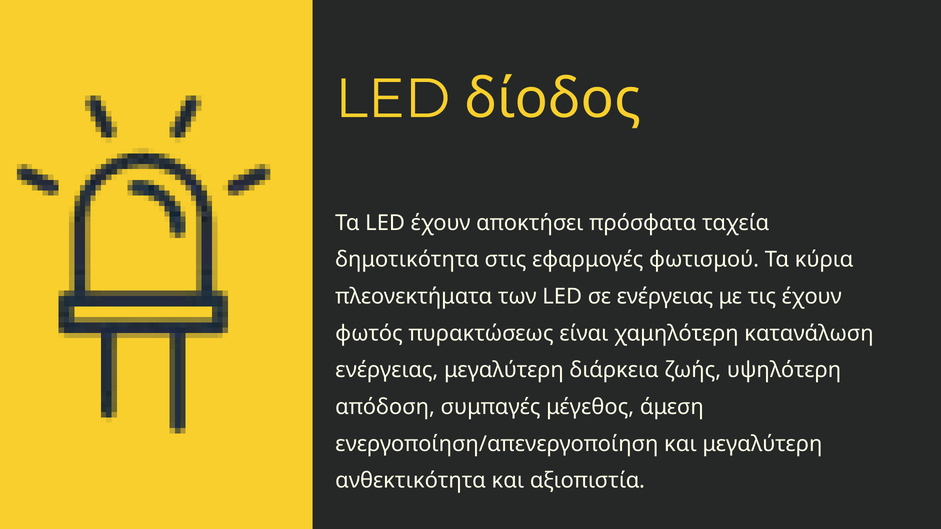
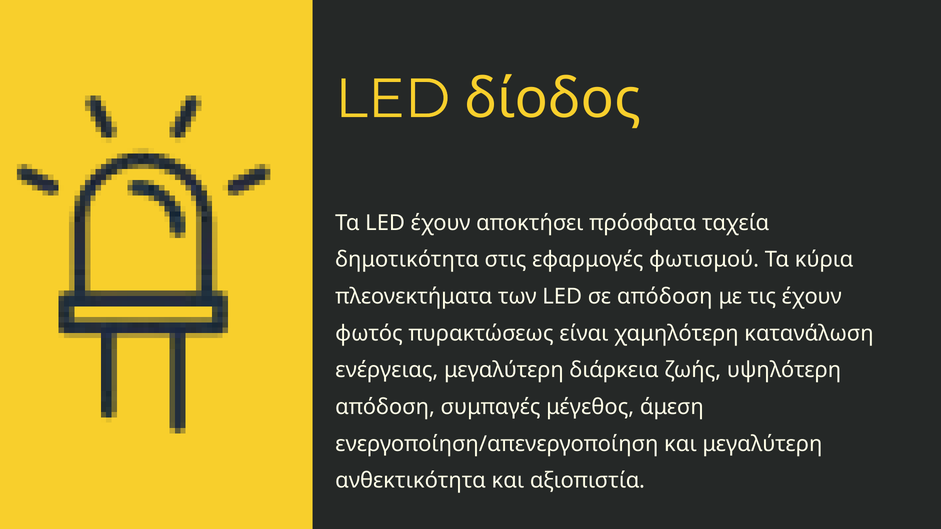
σε ενέργειας: ενέργειας -> απόδοση
